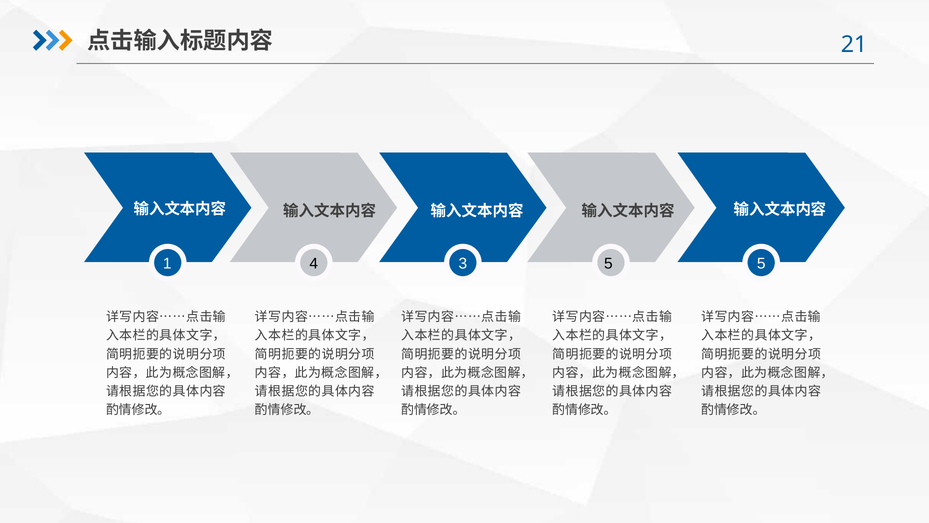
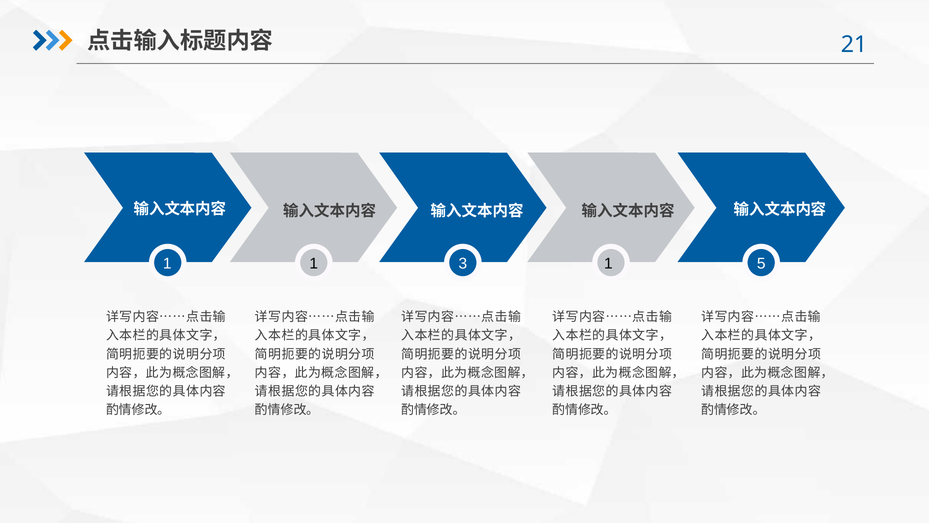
1 4: 4 -> 1
3 5: 5 -> 1
